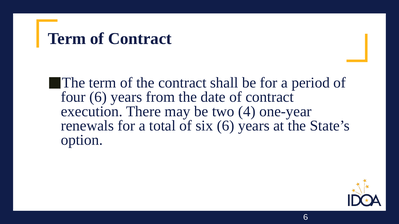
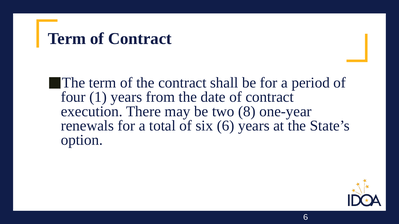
four 6: 6 -> 1
4: 4 -> 8
